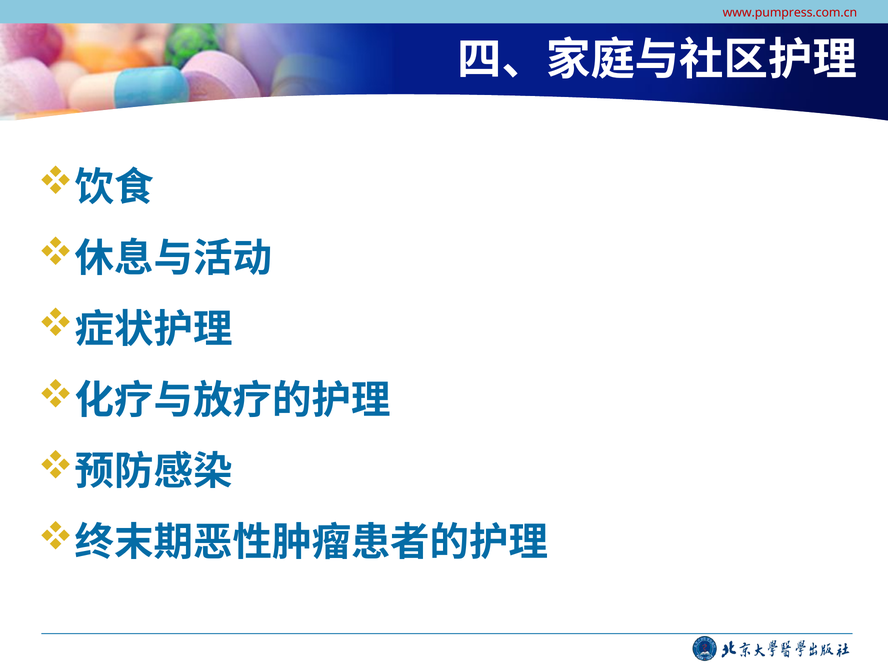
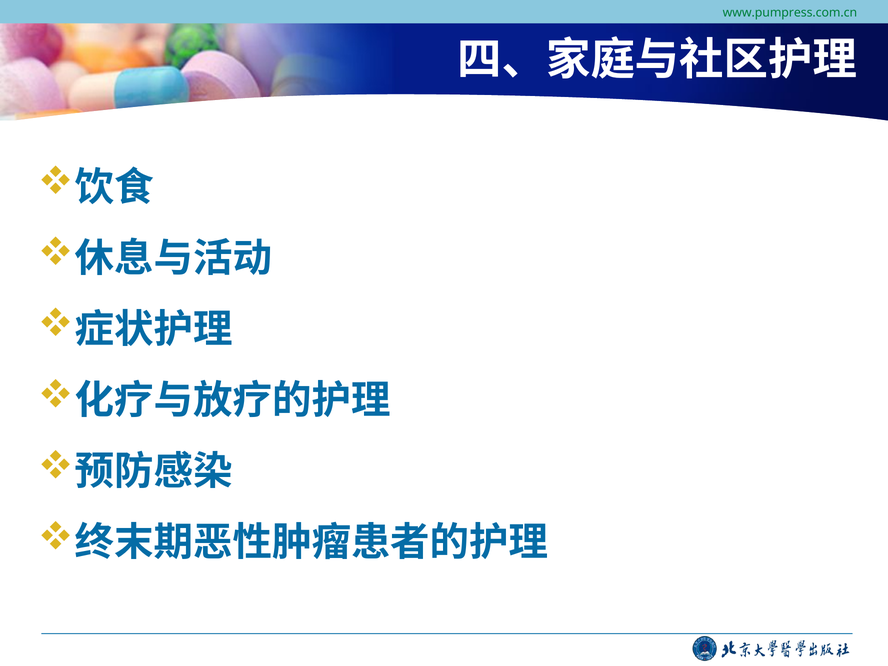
www.pumpress.com.cn colour: red -> green
